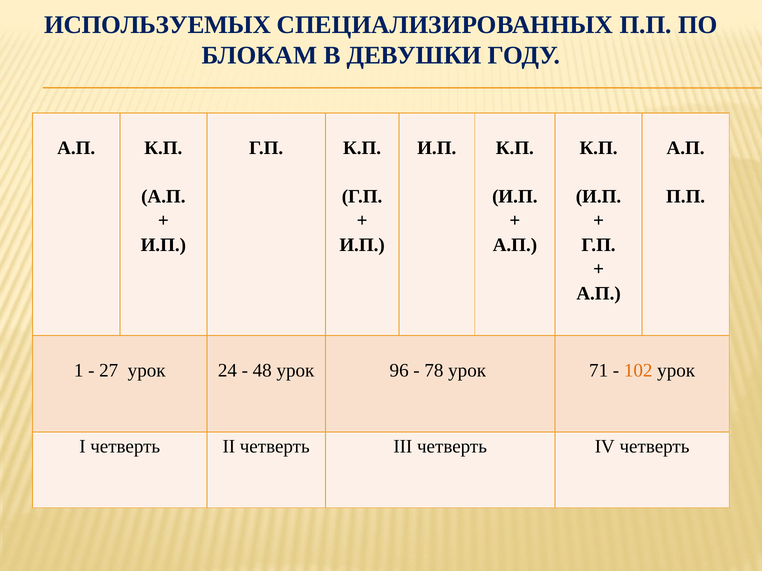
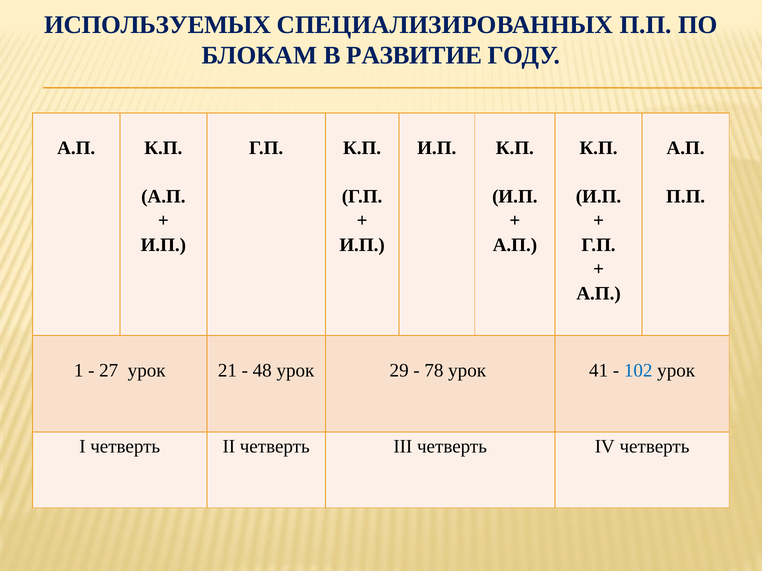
ДЕВУШКИ: ДЕВУШКИ -> РАЗВИТИЕ
24: 24 -> 21
96: 96 -> 29
71: 71 -> 41
102 colour: orange -> blue
